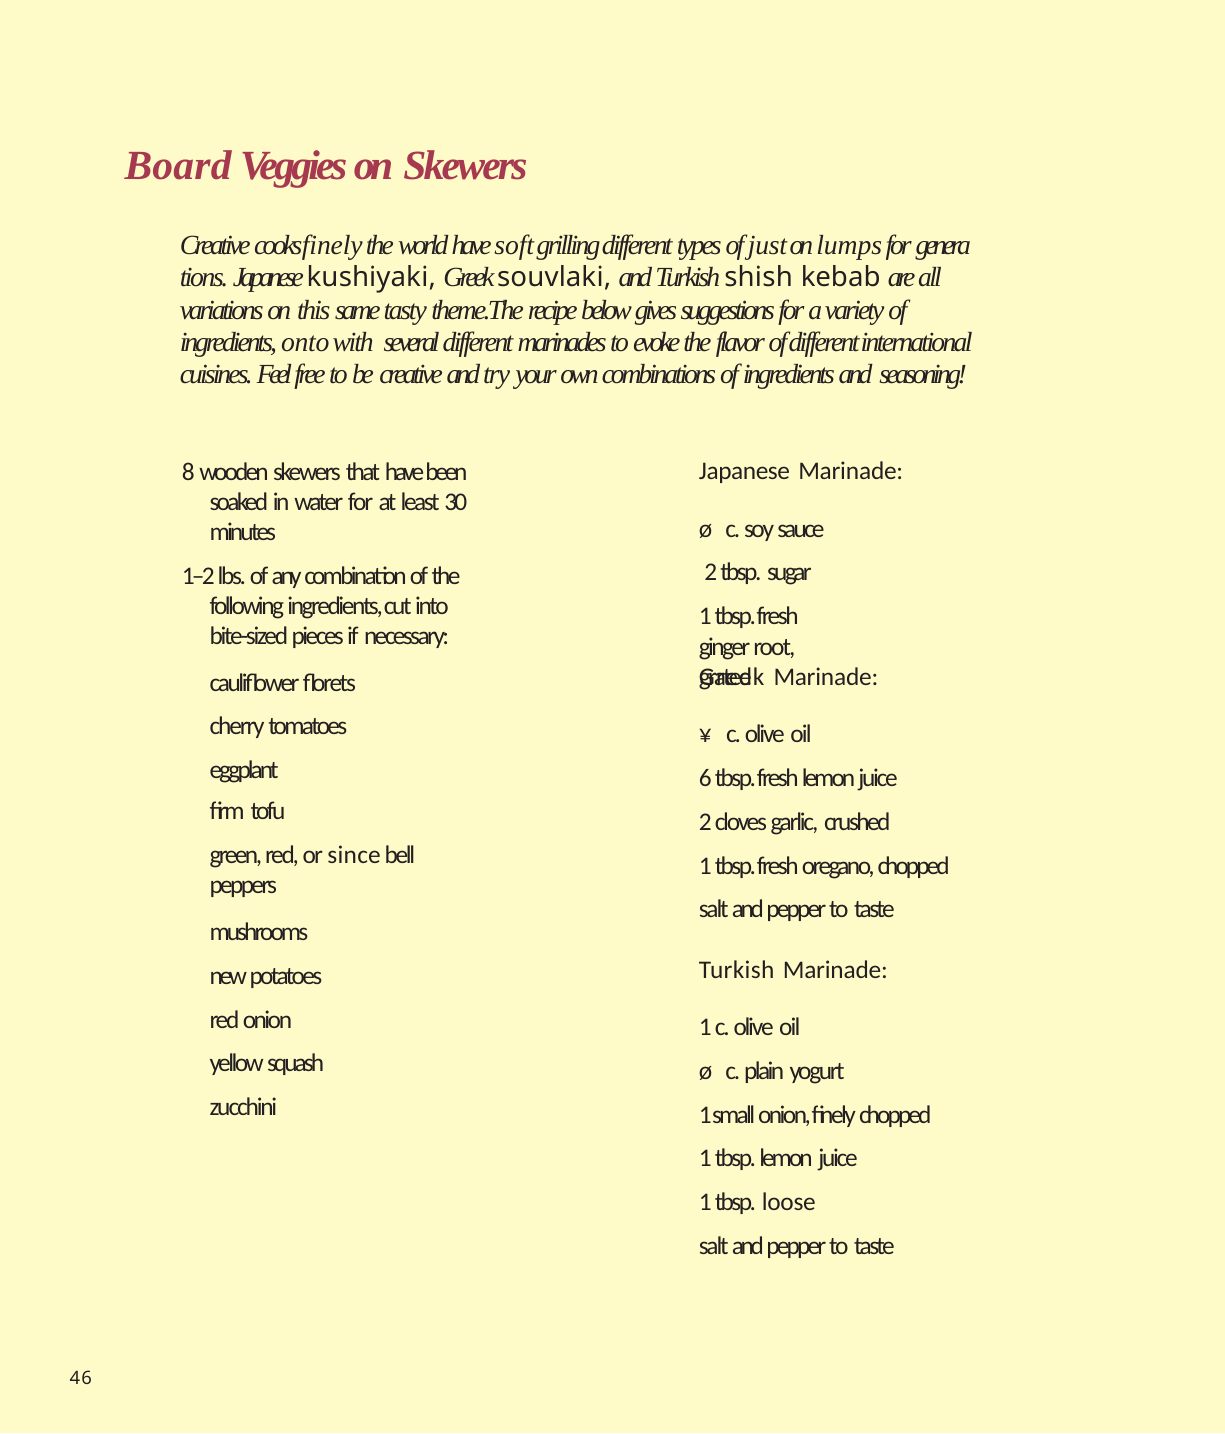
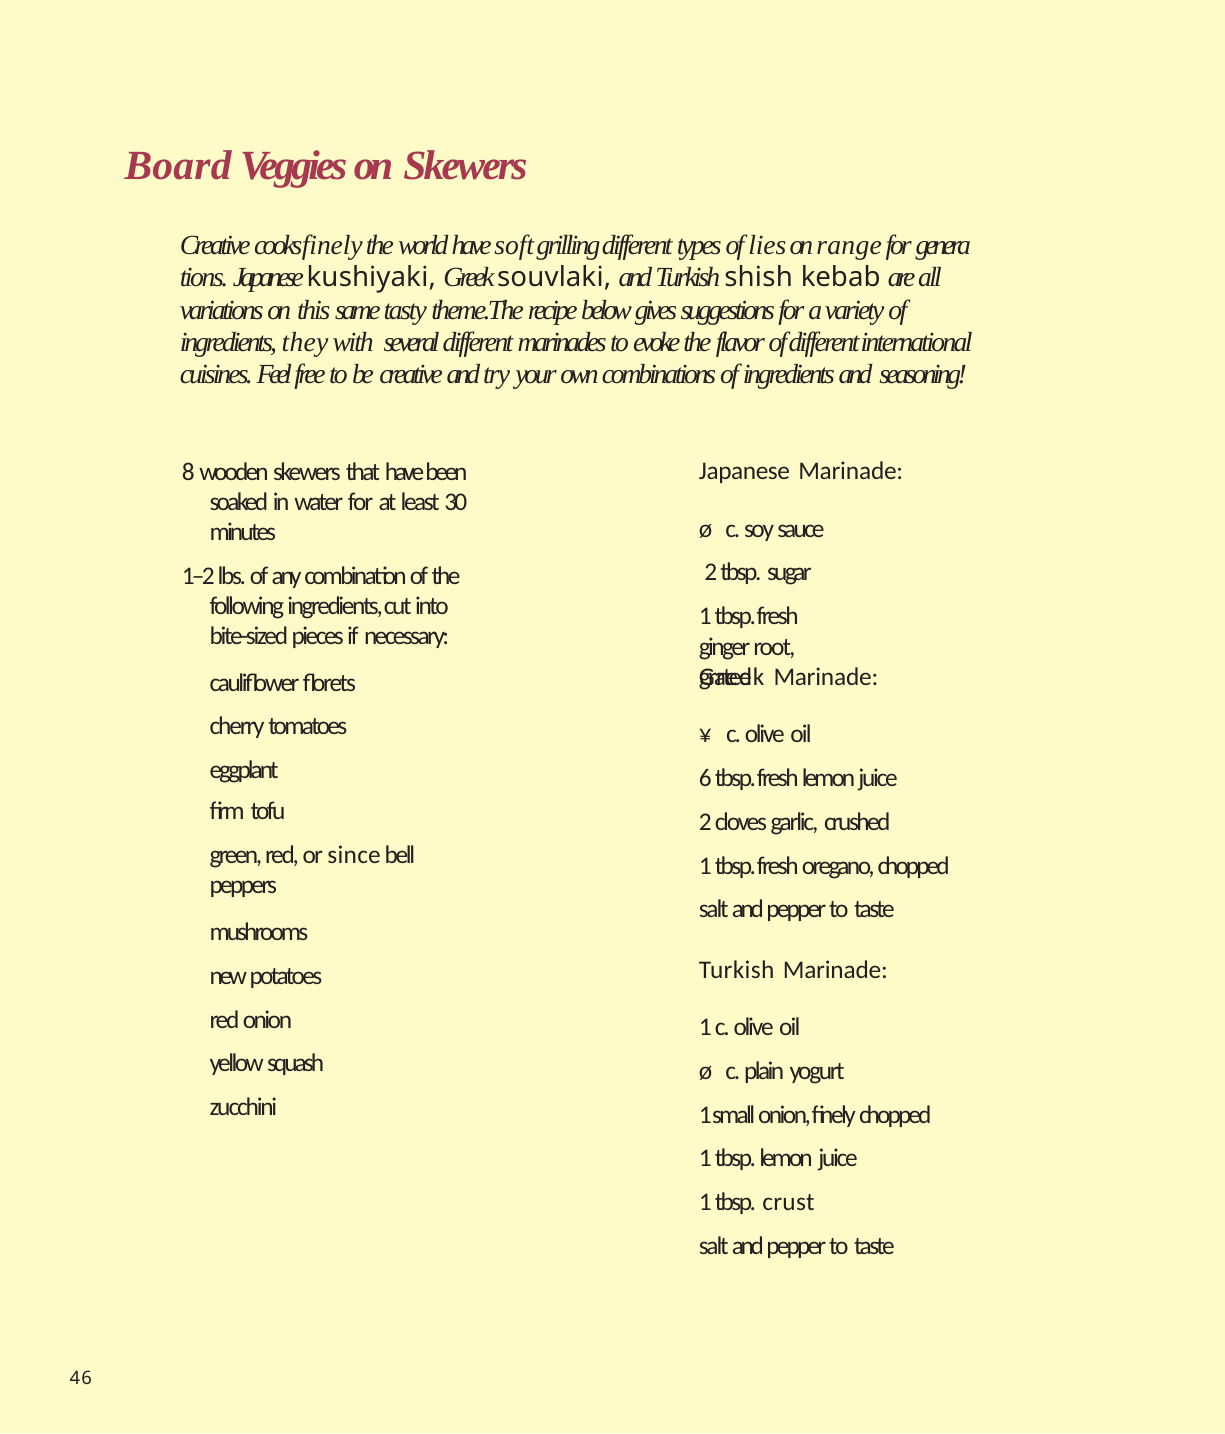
just: just -> lies
lumps: lumps -> range
onto: onto -> they
loose: loose -> crust
